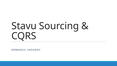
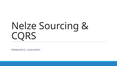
Stavu: Stavu -> Nelze
